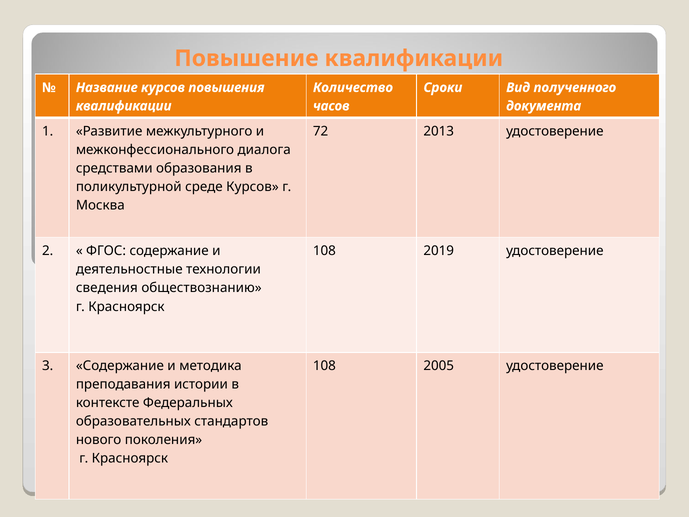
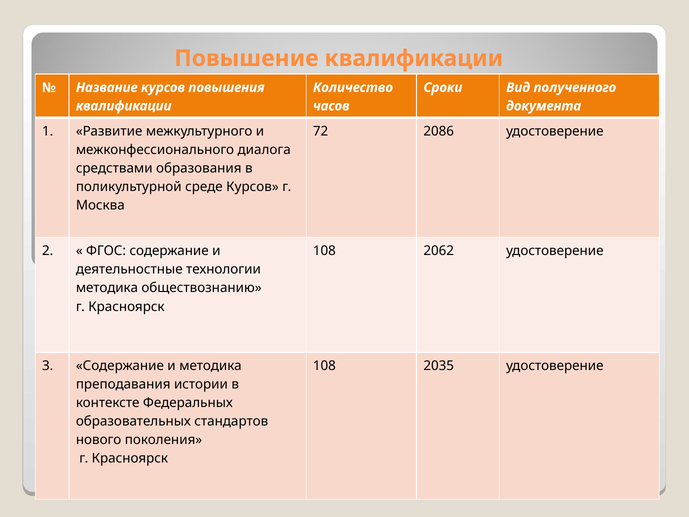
2013: 2013 -> 2086
2019: 2019 -> 2062
сведения at (107, 288): сведения -> методика
2005: 2005 -> 2035
